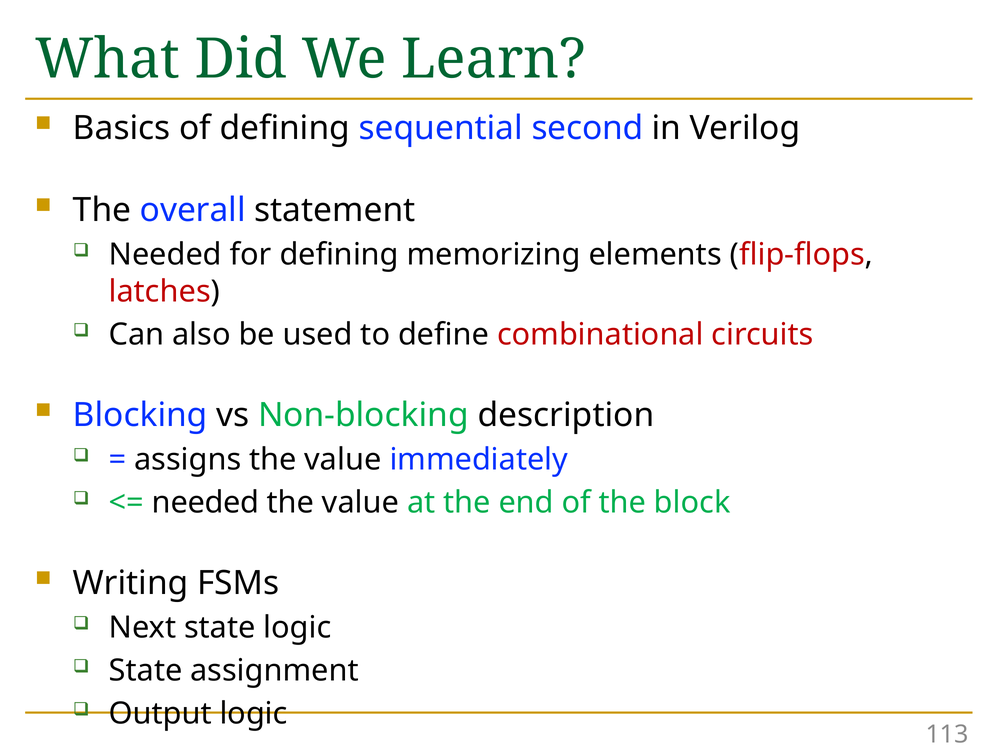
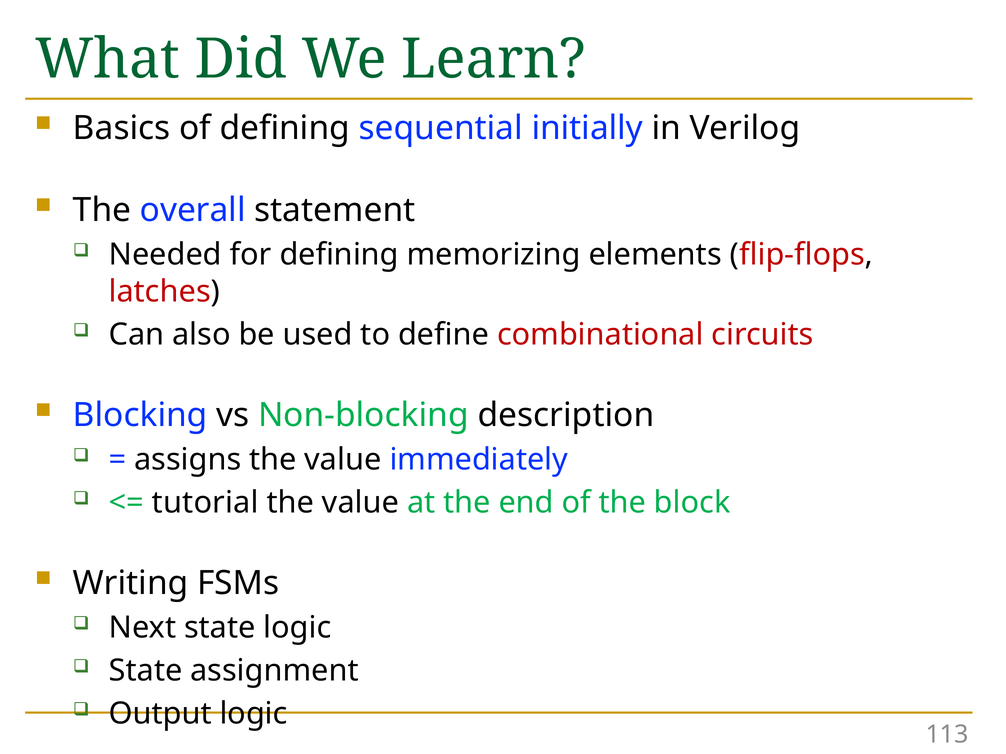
second: second -> initially
needed at (205, 503): needed -> tutorial
